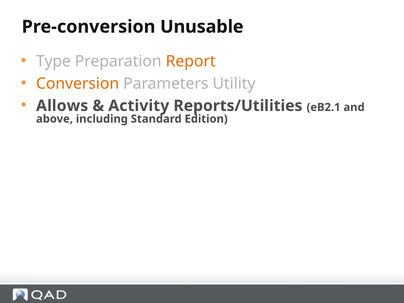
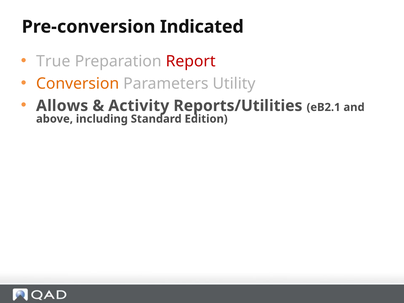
Unusable: Unusable -> Indicated
Type: Type -> True
Report colour: orange -> red
